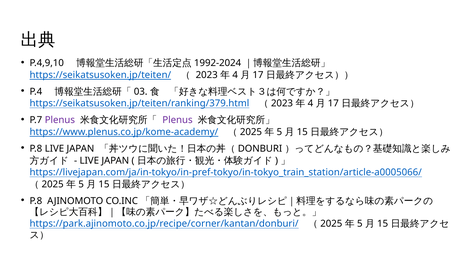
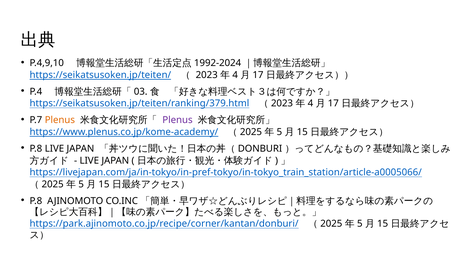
Plenus at (60, 120) colour: purple -> orange
